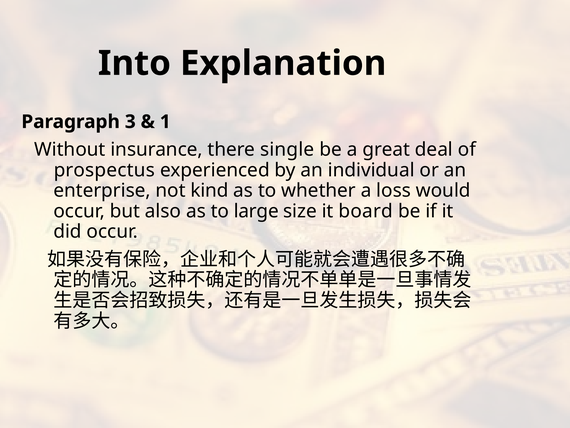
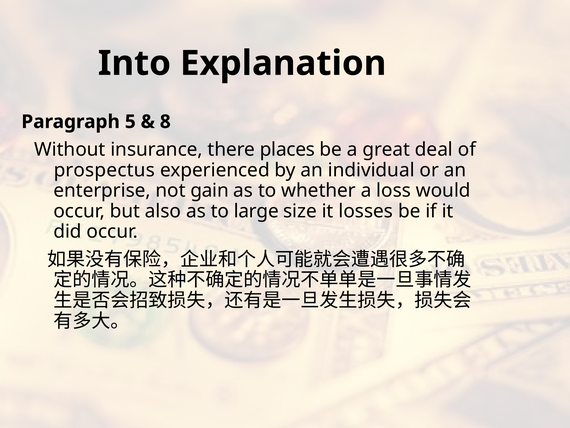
3: 3 -> 5
1: 1 -> 8
single: single -> places
kind: kind -> gain
board: board -> losses
